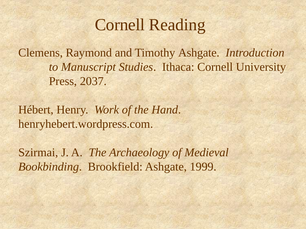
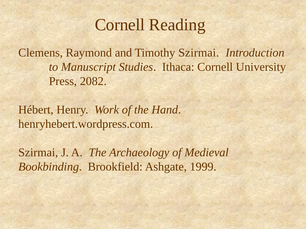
Timothy Ashgate: Ashgate -> Szirmai
2037: 2037 -> 2082
